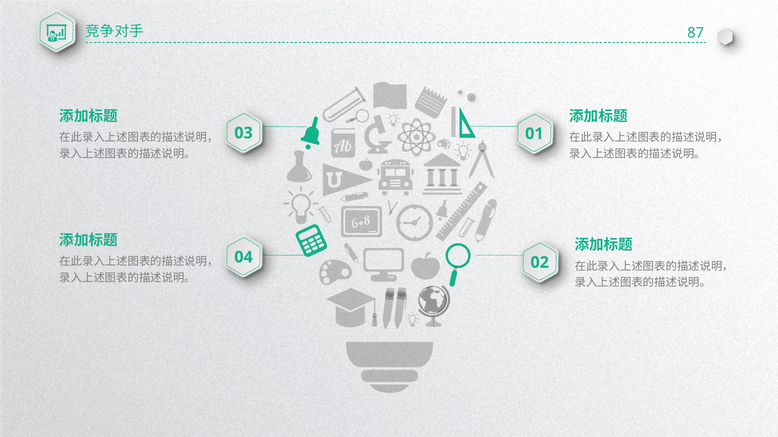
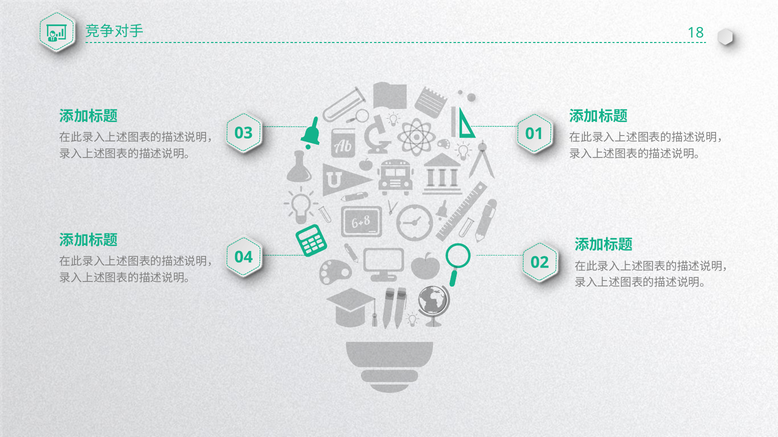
87: 87 -> 18
